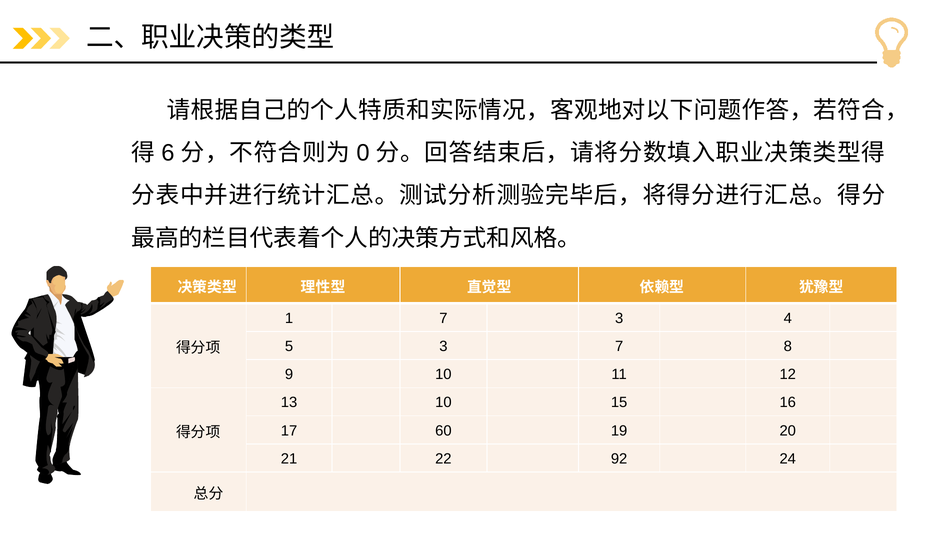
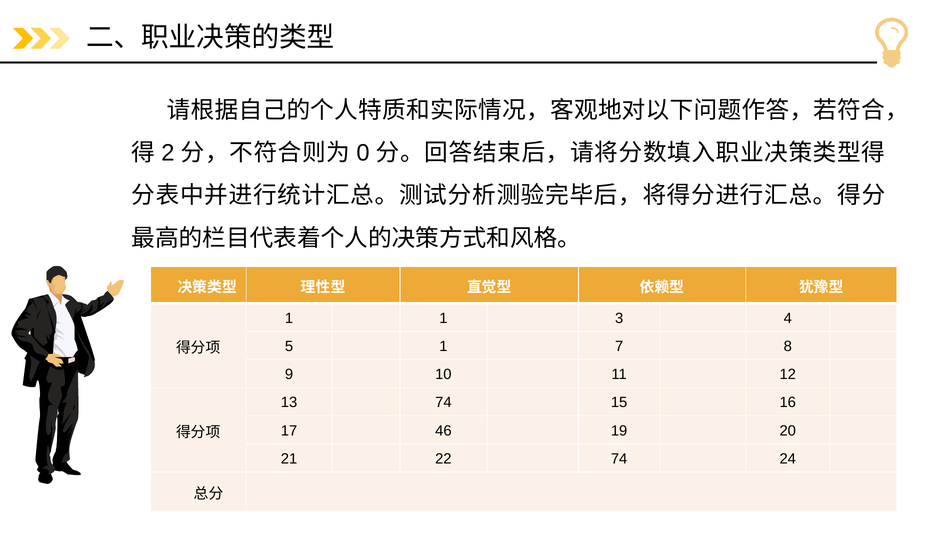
6: 6 -> 2
1 7: 7 -> 1
5 3: 3 -> 1
13 10: 10 -> 74
60: 60 -> 46
22 92: 92 -> 74
